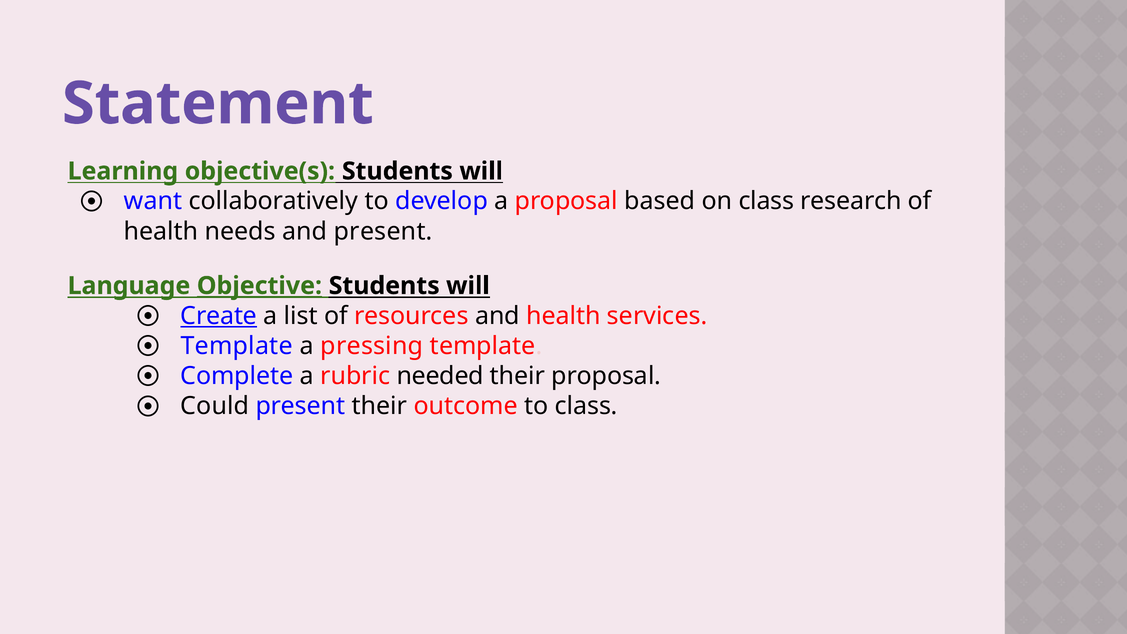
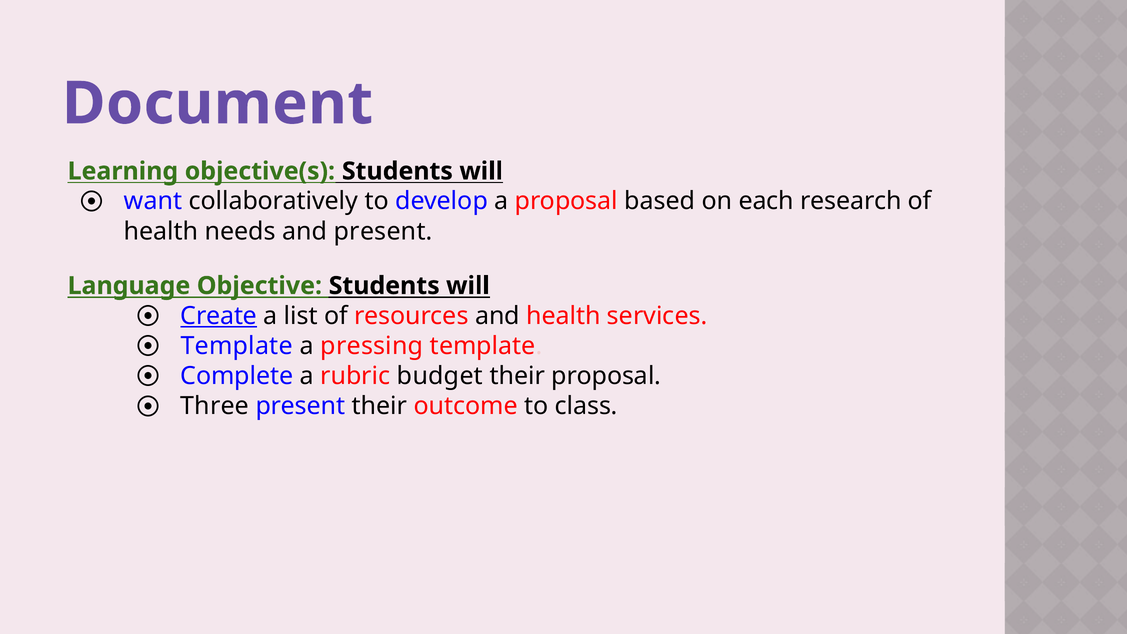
Statement: Statement -> Document
on class: class -> each
Objective underline: present -> none
needed: needed -> budget
Could: Could -> Three
